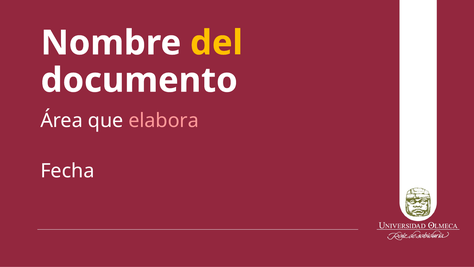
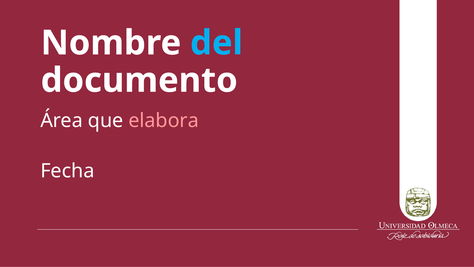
del colour: yellow -> light blue
